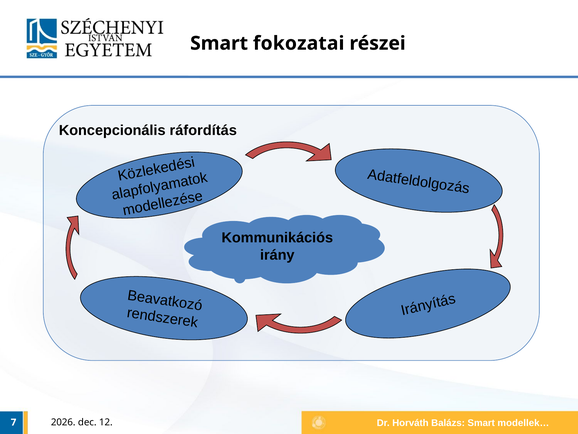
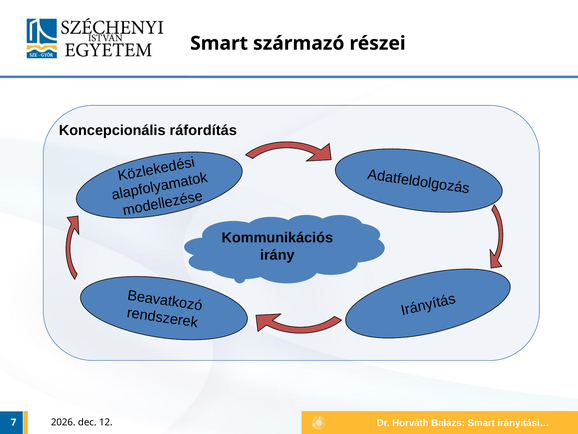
fokozatai: fokozatai -> származó
modellek…: modellek… -> irányítási…
